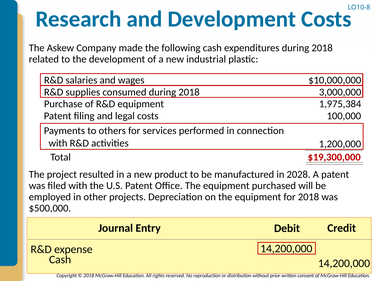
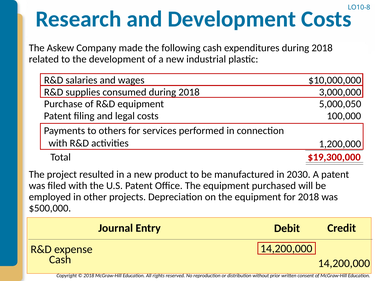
1,975,384: 1,975,384 -> 5,000,050
2028: 2028 -> 2030
